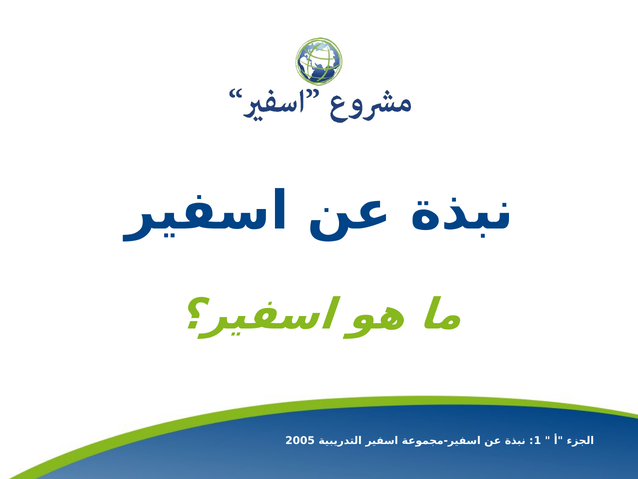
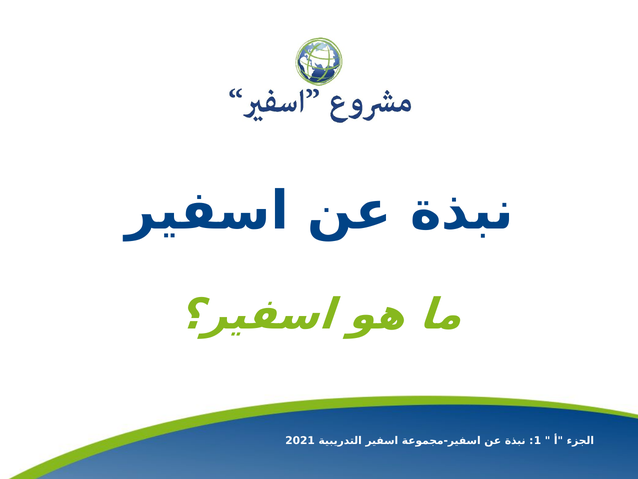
2005: 2005 -> 2021
